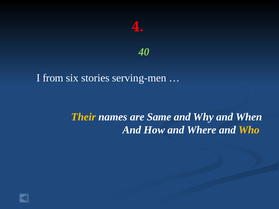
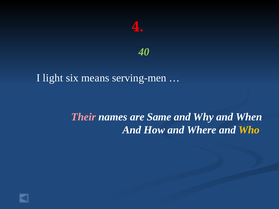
from: from -> light
stories: stories -> means
Their colour: yellow -> pink
